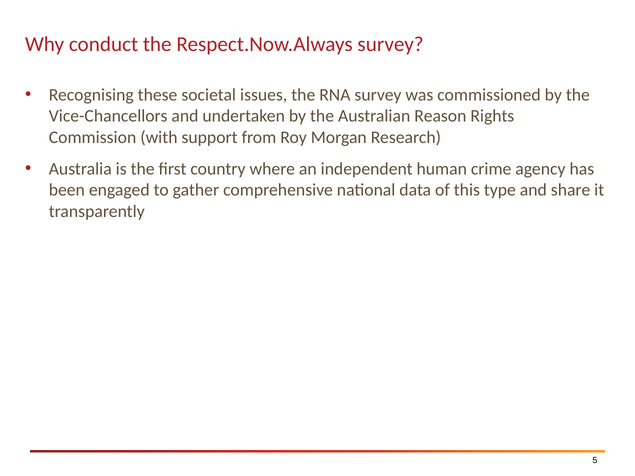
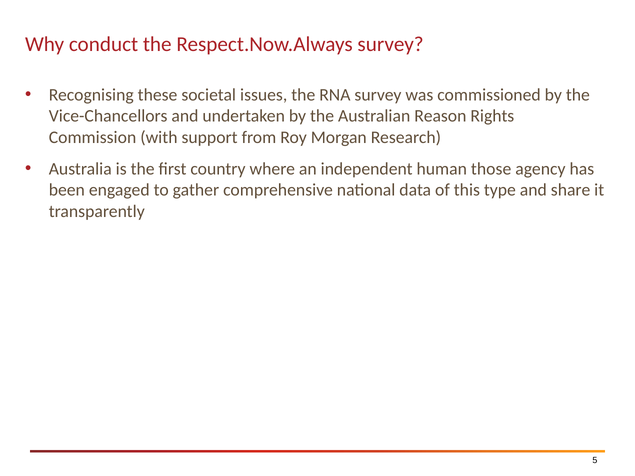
crime: crime -> those
